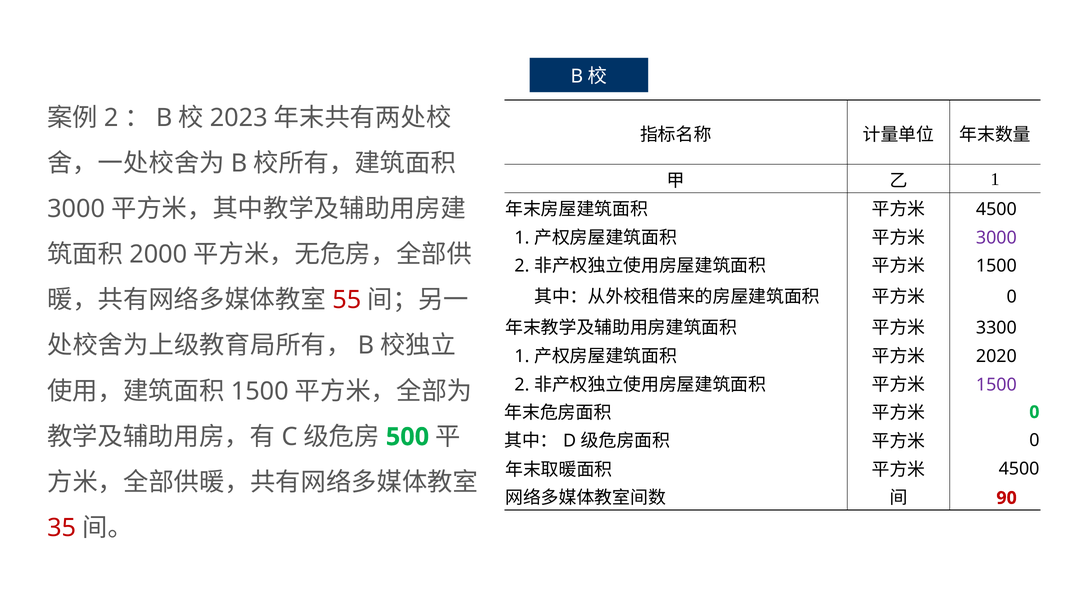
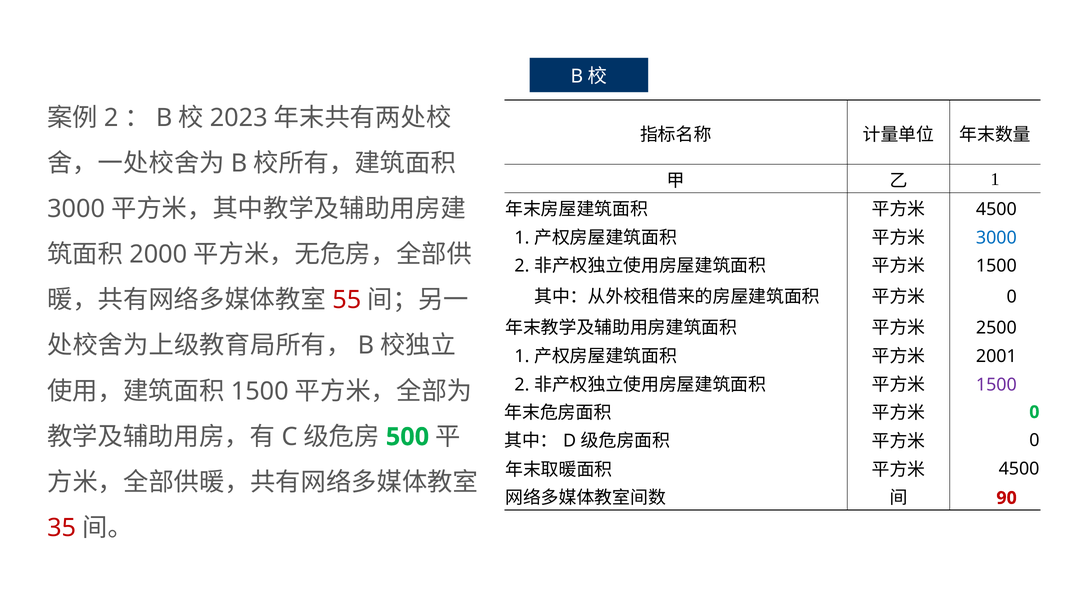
3000 at (996, 238) colour: purple -> blue
3300: 3300 -> 2500
2020: 2020 -> 2001
